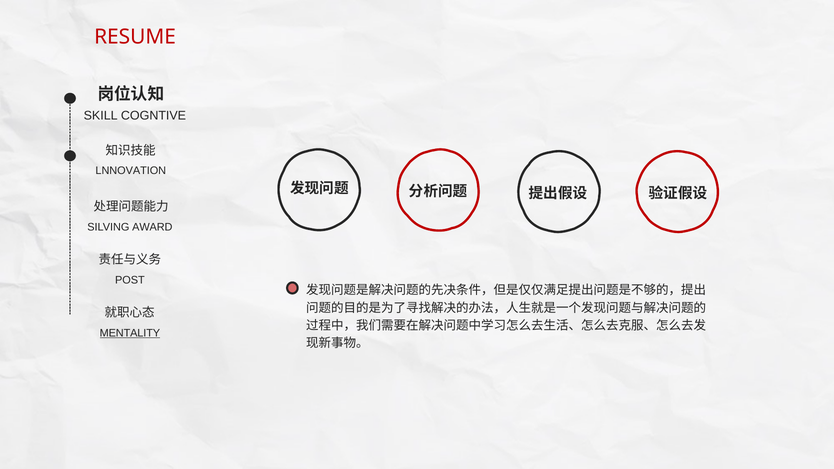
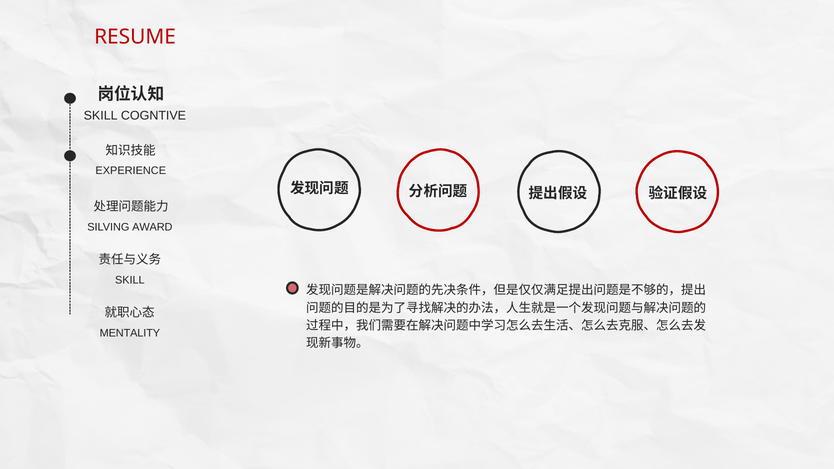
LNNOVATION: LNNOVATION -> EXPERIENCE
POST at (130, 280): POST -> SKILL
MENTALITY underline: present -> none
